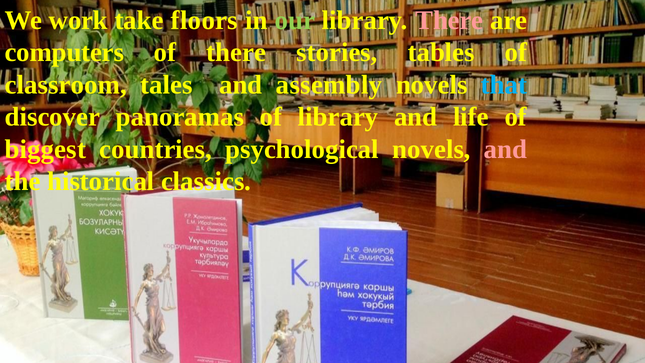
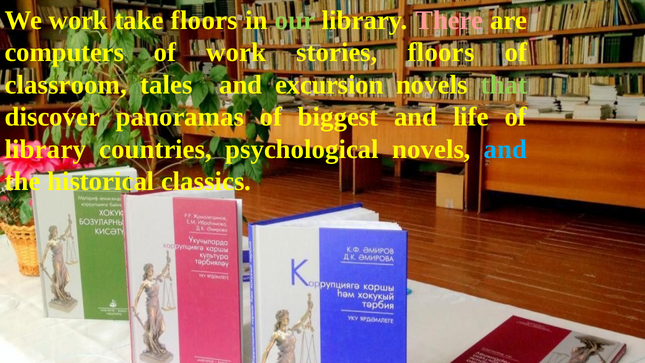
of there: there -> work
stories tables: tables -> floors
assembly: assembly -> excursion
that colour: light blue -> light green
of library: library -> biggest
biggest at (45, 149): biggest -> library
and at (506, 149) colour: pink -> light blue
